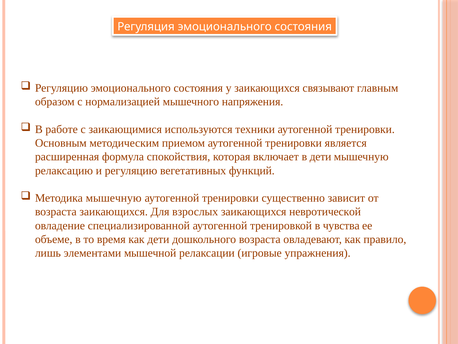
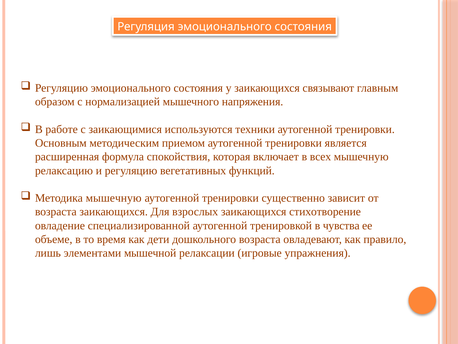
в дети: дети -> всех
невротической: невротической -> стихотворение
